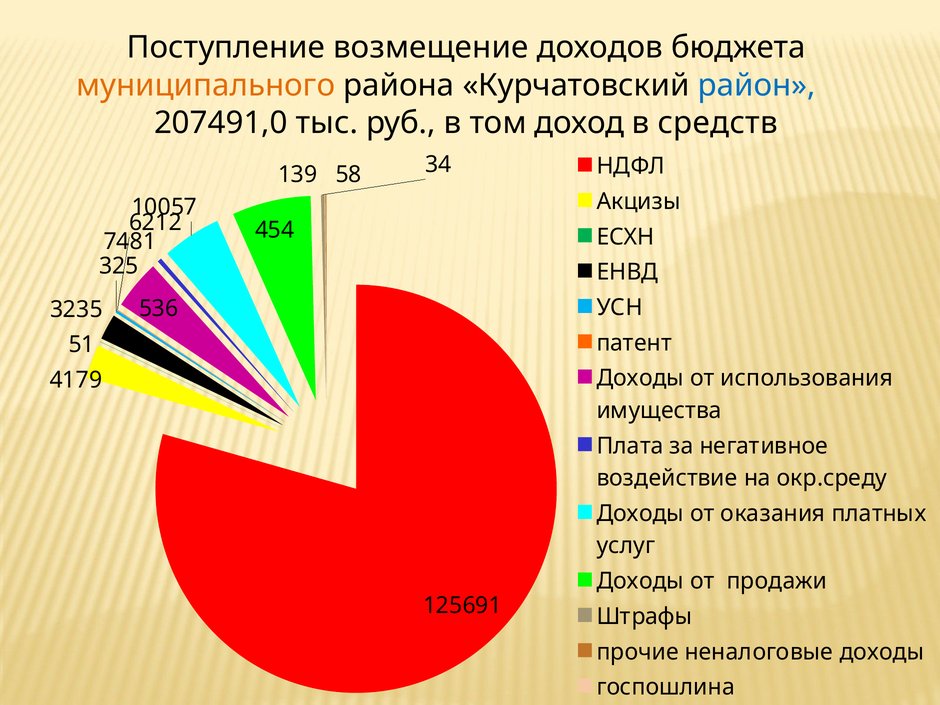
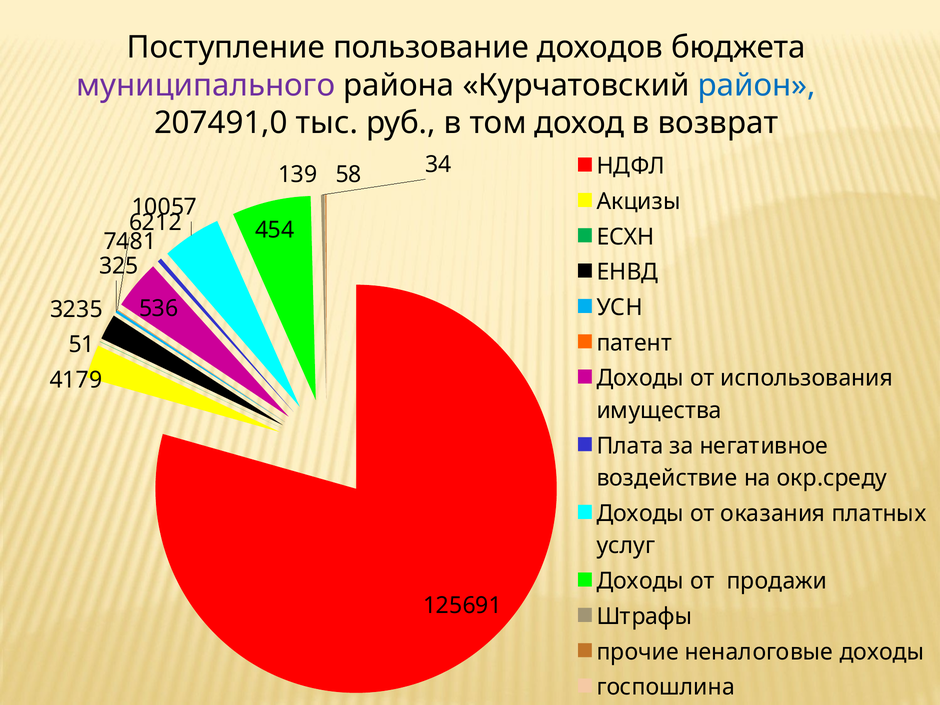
возмещение: возмещение -> пользование
муниципального colour: orange -> purple
средств: средств -> возврат
